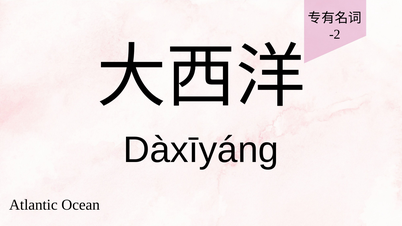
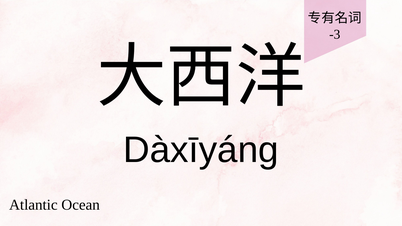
-2: -2 -> -3
